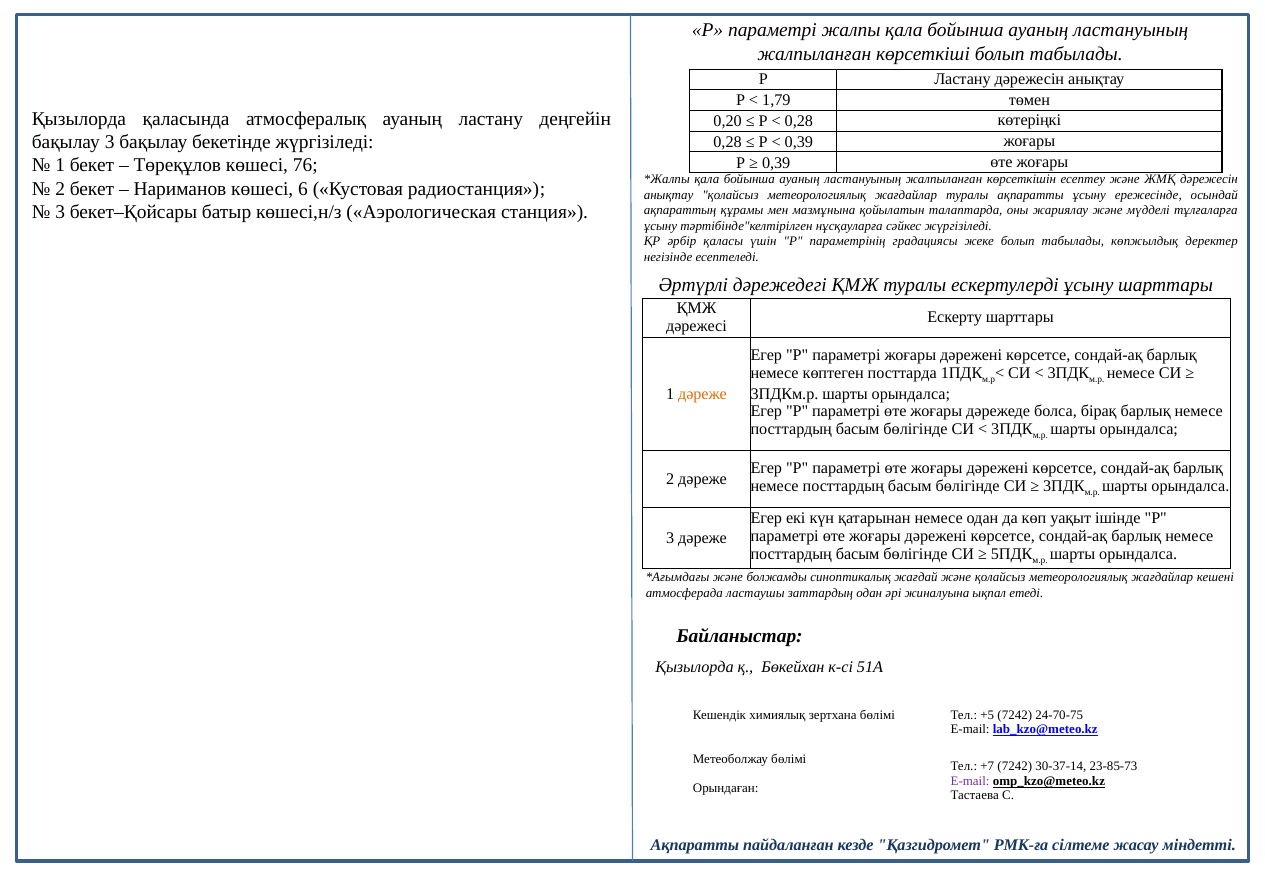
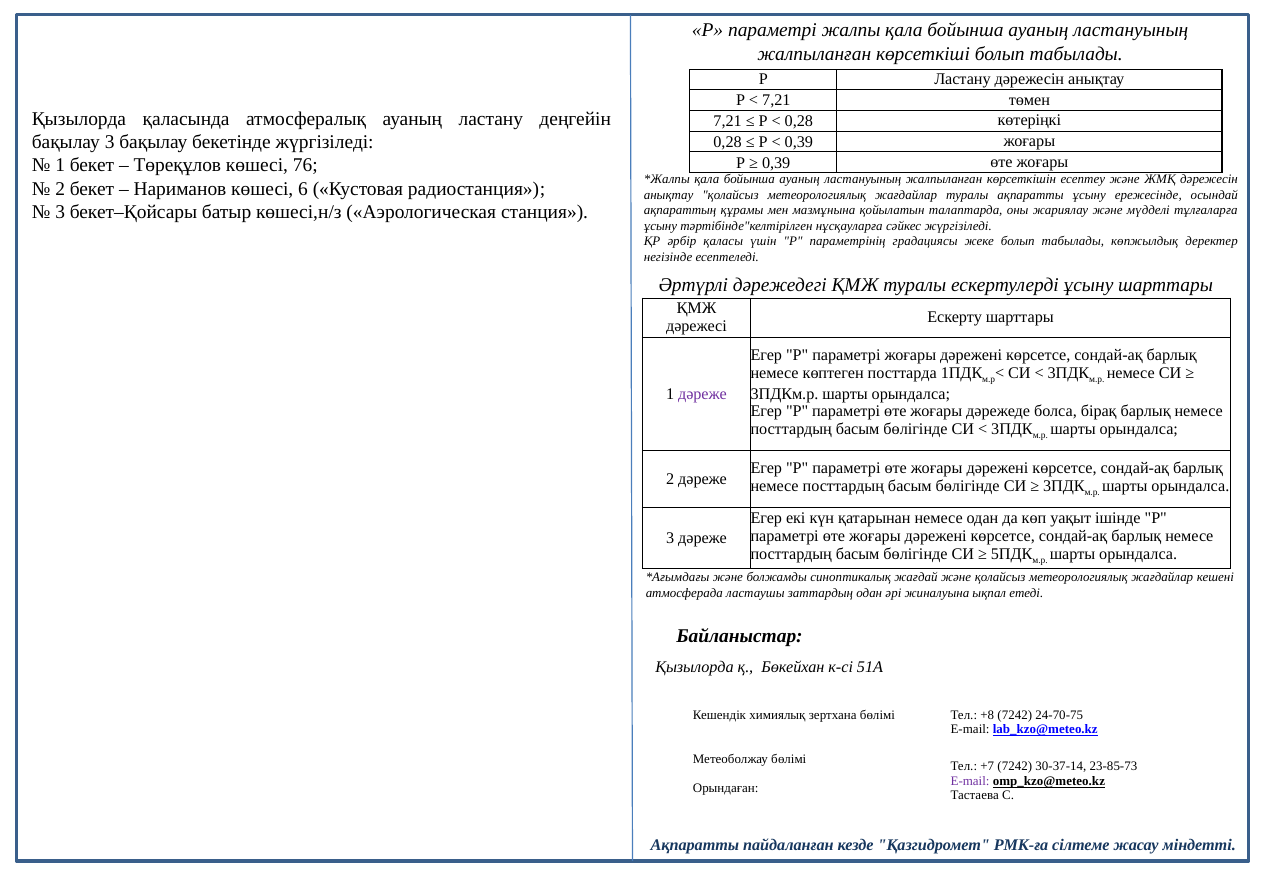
1,79 at (776, 100): 1,79 -> 7,21
0,20 at (728, 121): 0,20 -> 7,21
дәреже at (703, 394) colour: orange -> purple
+5: +5 -> +8
